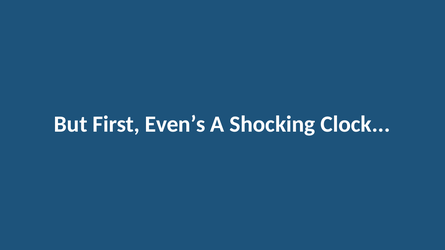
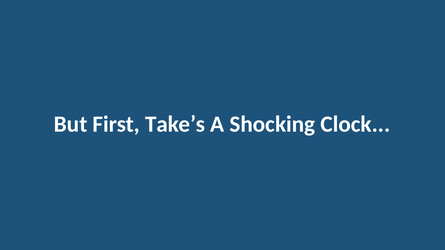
Even’s: Even’s -> Take’s
